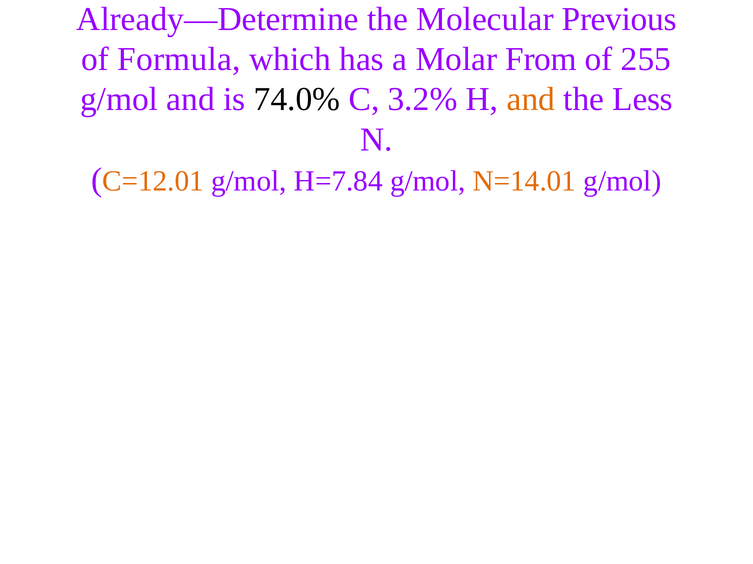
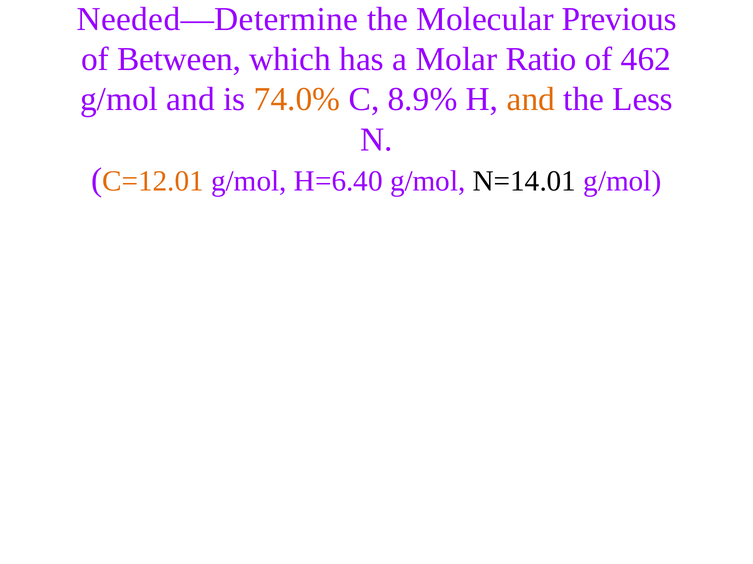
Already—Determine: Already—Determine -> Needed—Determine
Formula: Formula -> Between
From: From -> Ratio
255: 255 -> 462
74.0% colour: black -> orange
3.2%: 3.2% -> 8.9%
H=7.84: H=7.84 -> H=6.40
N=14.01 colour: orange -> black
